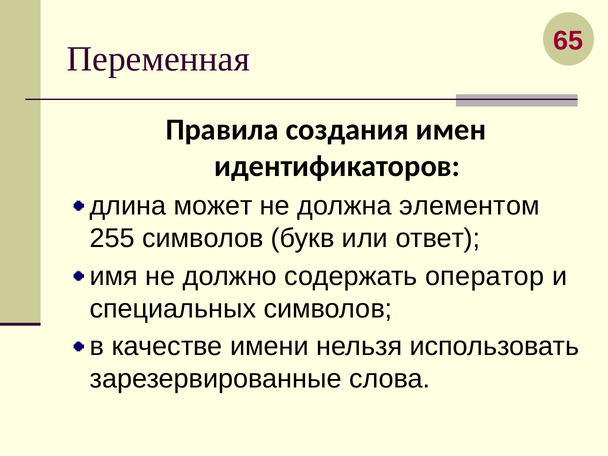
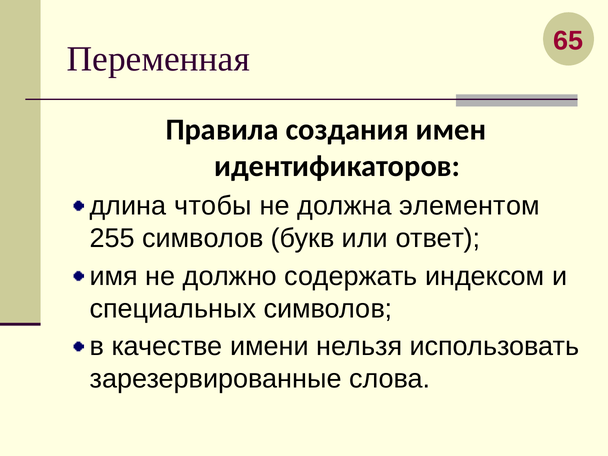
может: может -> чтобы
оператор: оператор -> индексом
